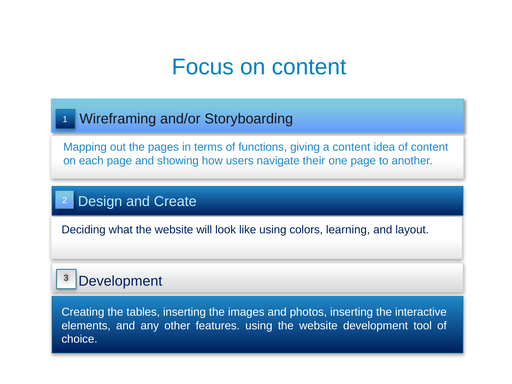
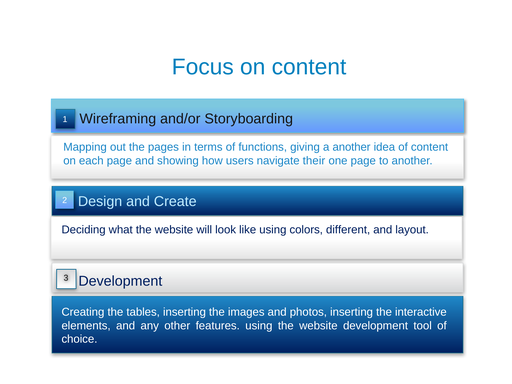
a content: content -> another
learning: learning -> different
